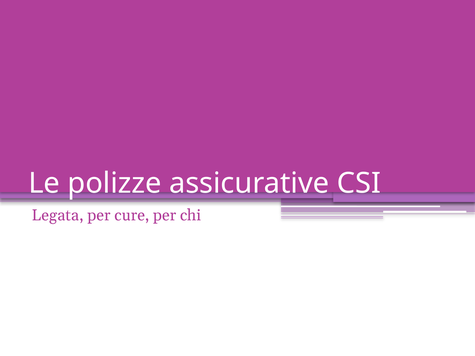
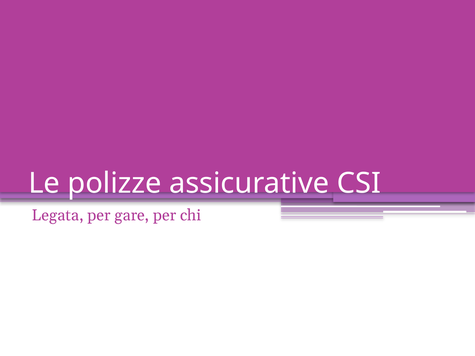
cure: cure -> gare
